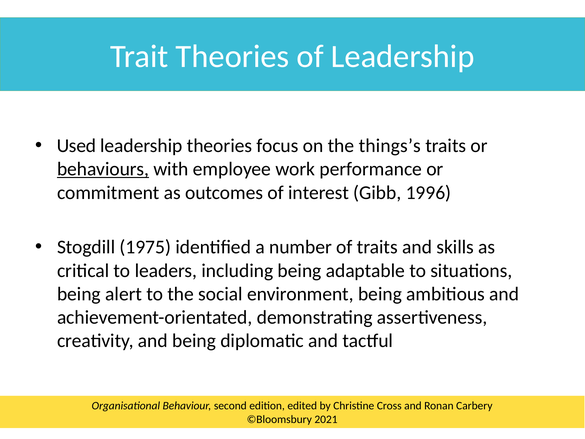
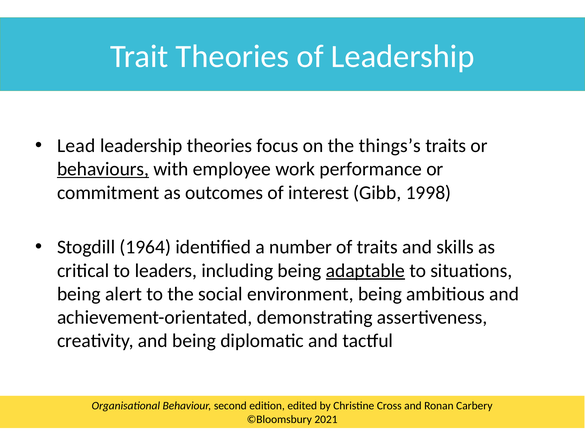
Used: Used -> Lead
1996: 1996 -> 1998
1975: 1975 -> 1964
adaptable underline: none -> present
